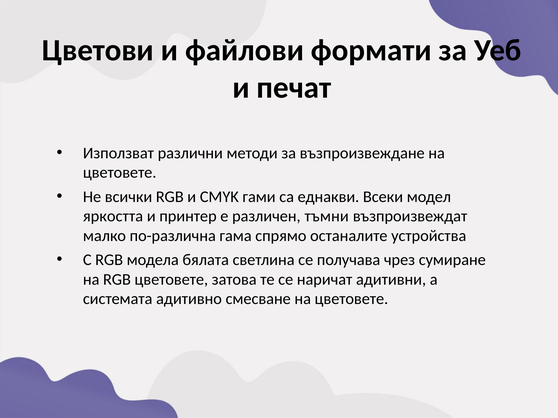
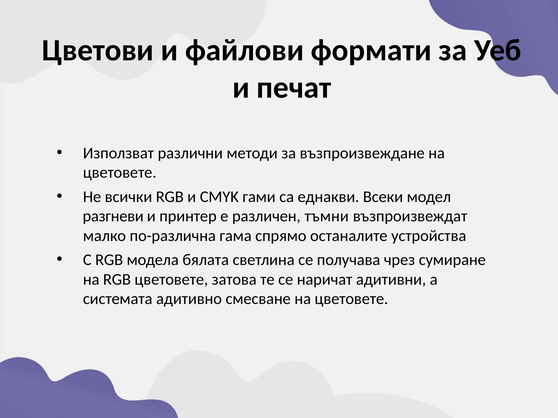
яркостта: яркостта -> разгневи
